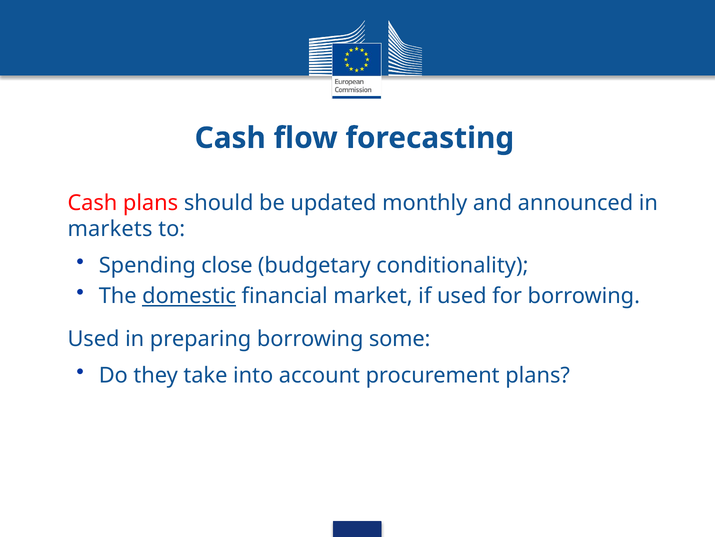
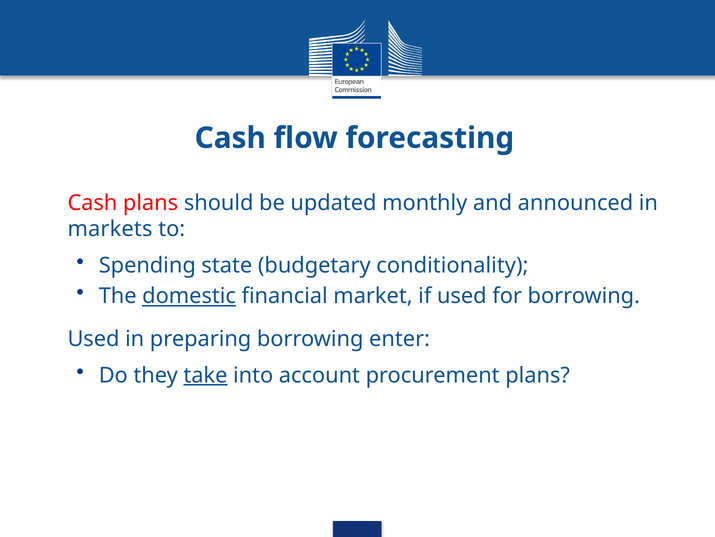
close: close -> state
some: some -> enter
take underline: none -> present
